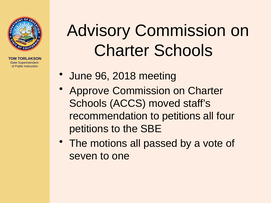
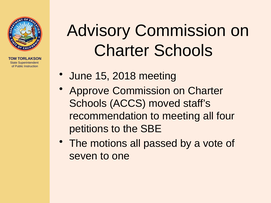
96: 96 -> 15
to petitions: petitions -> meeting
